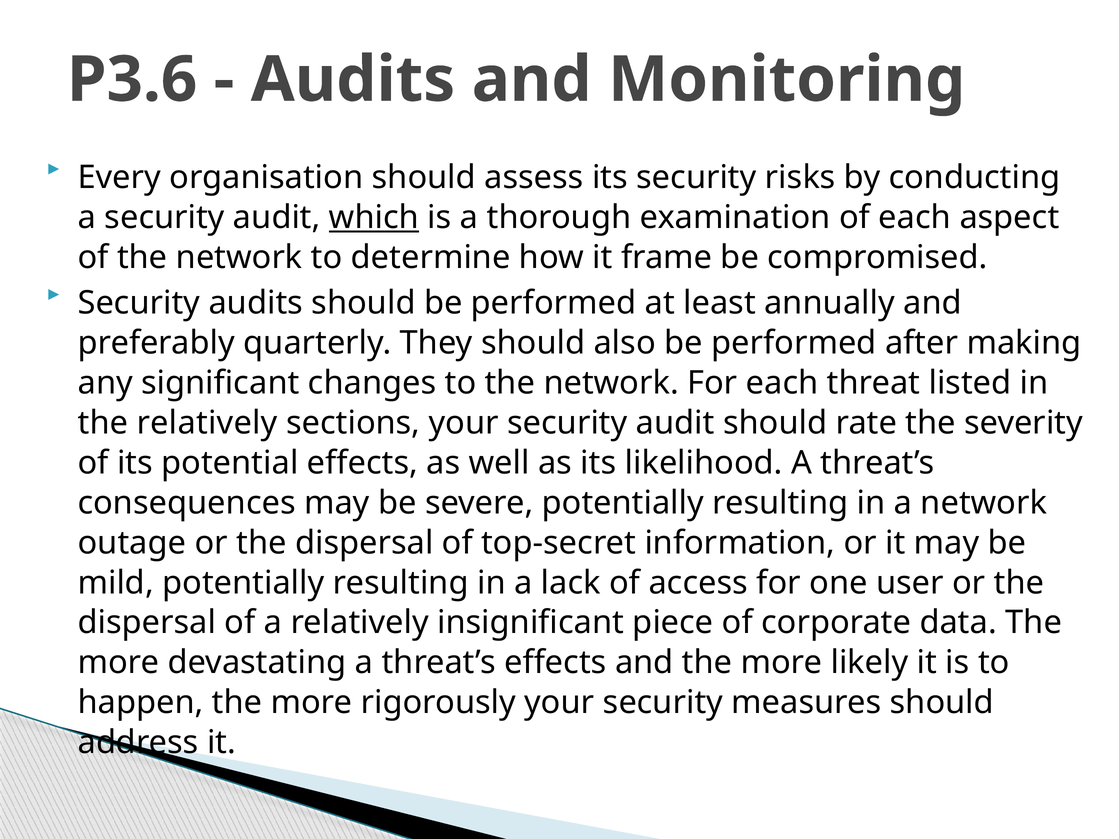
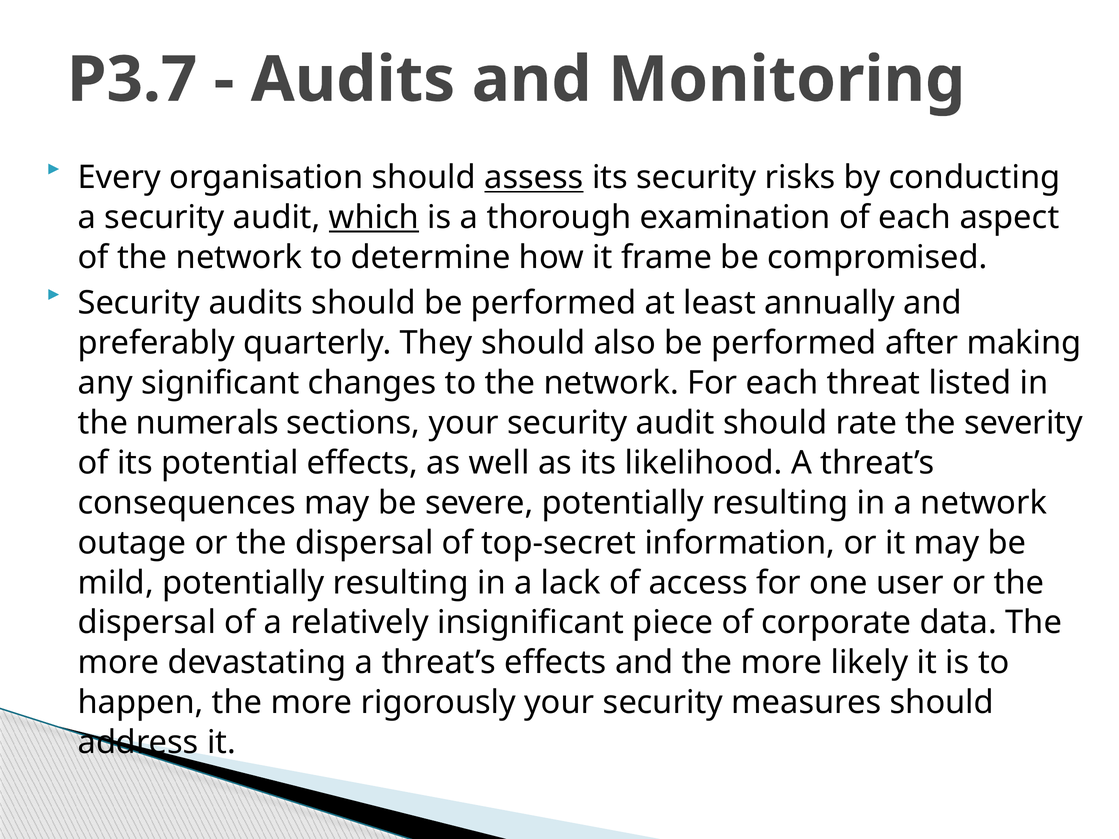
P3.6: P3.6 -> P3.7
assess underline: none -> present
the relatively: relatively -> numerals
